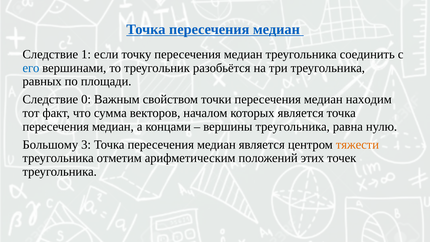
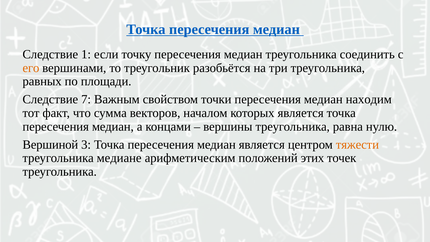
его colour: blue -> orange
0: 0 -> 7
Большому: Большому -> Вершиной
отметим: отметим -> медиане
